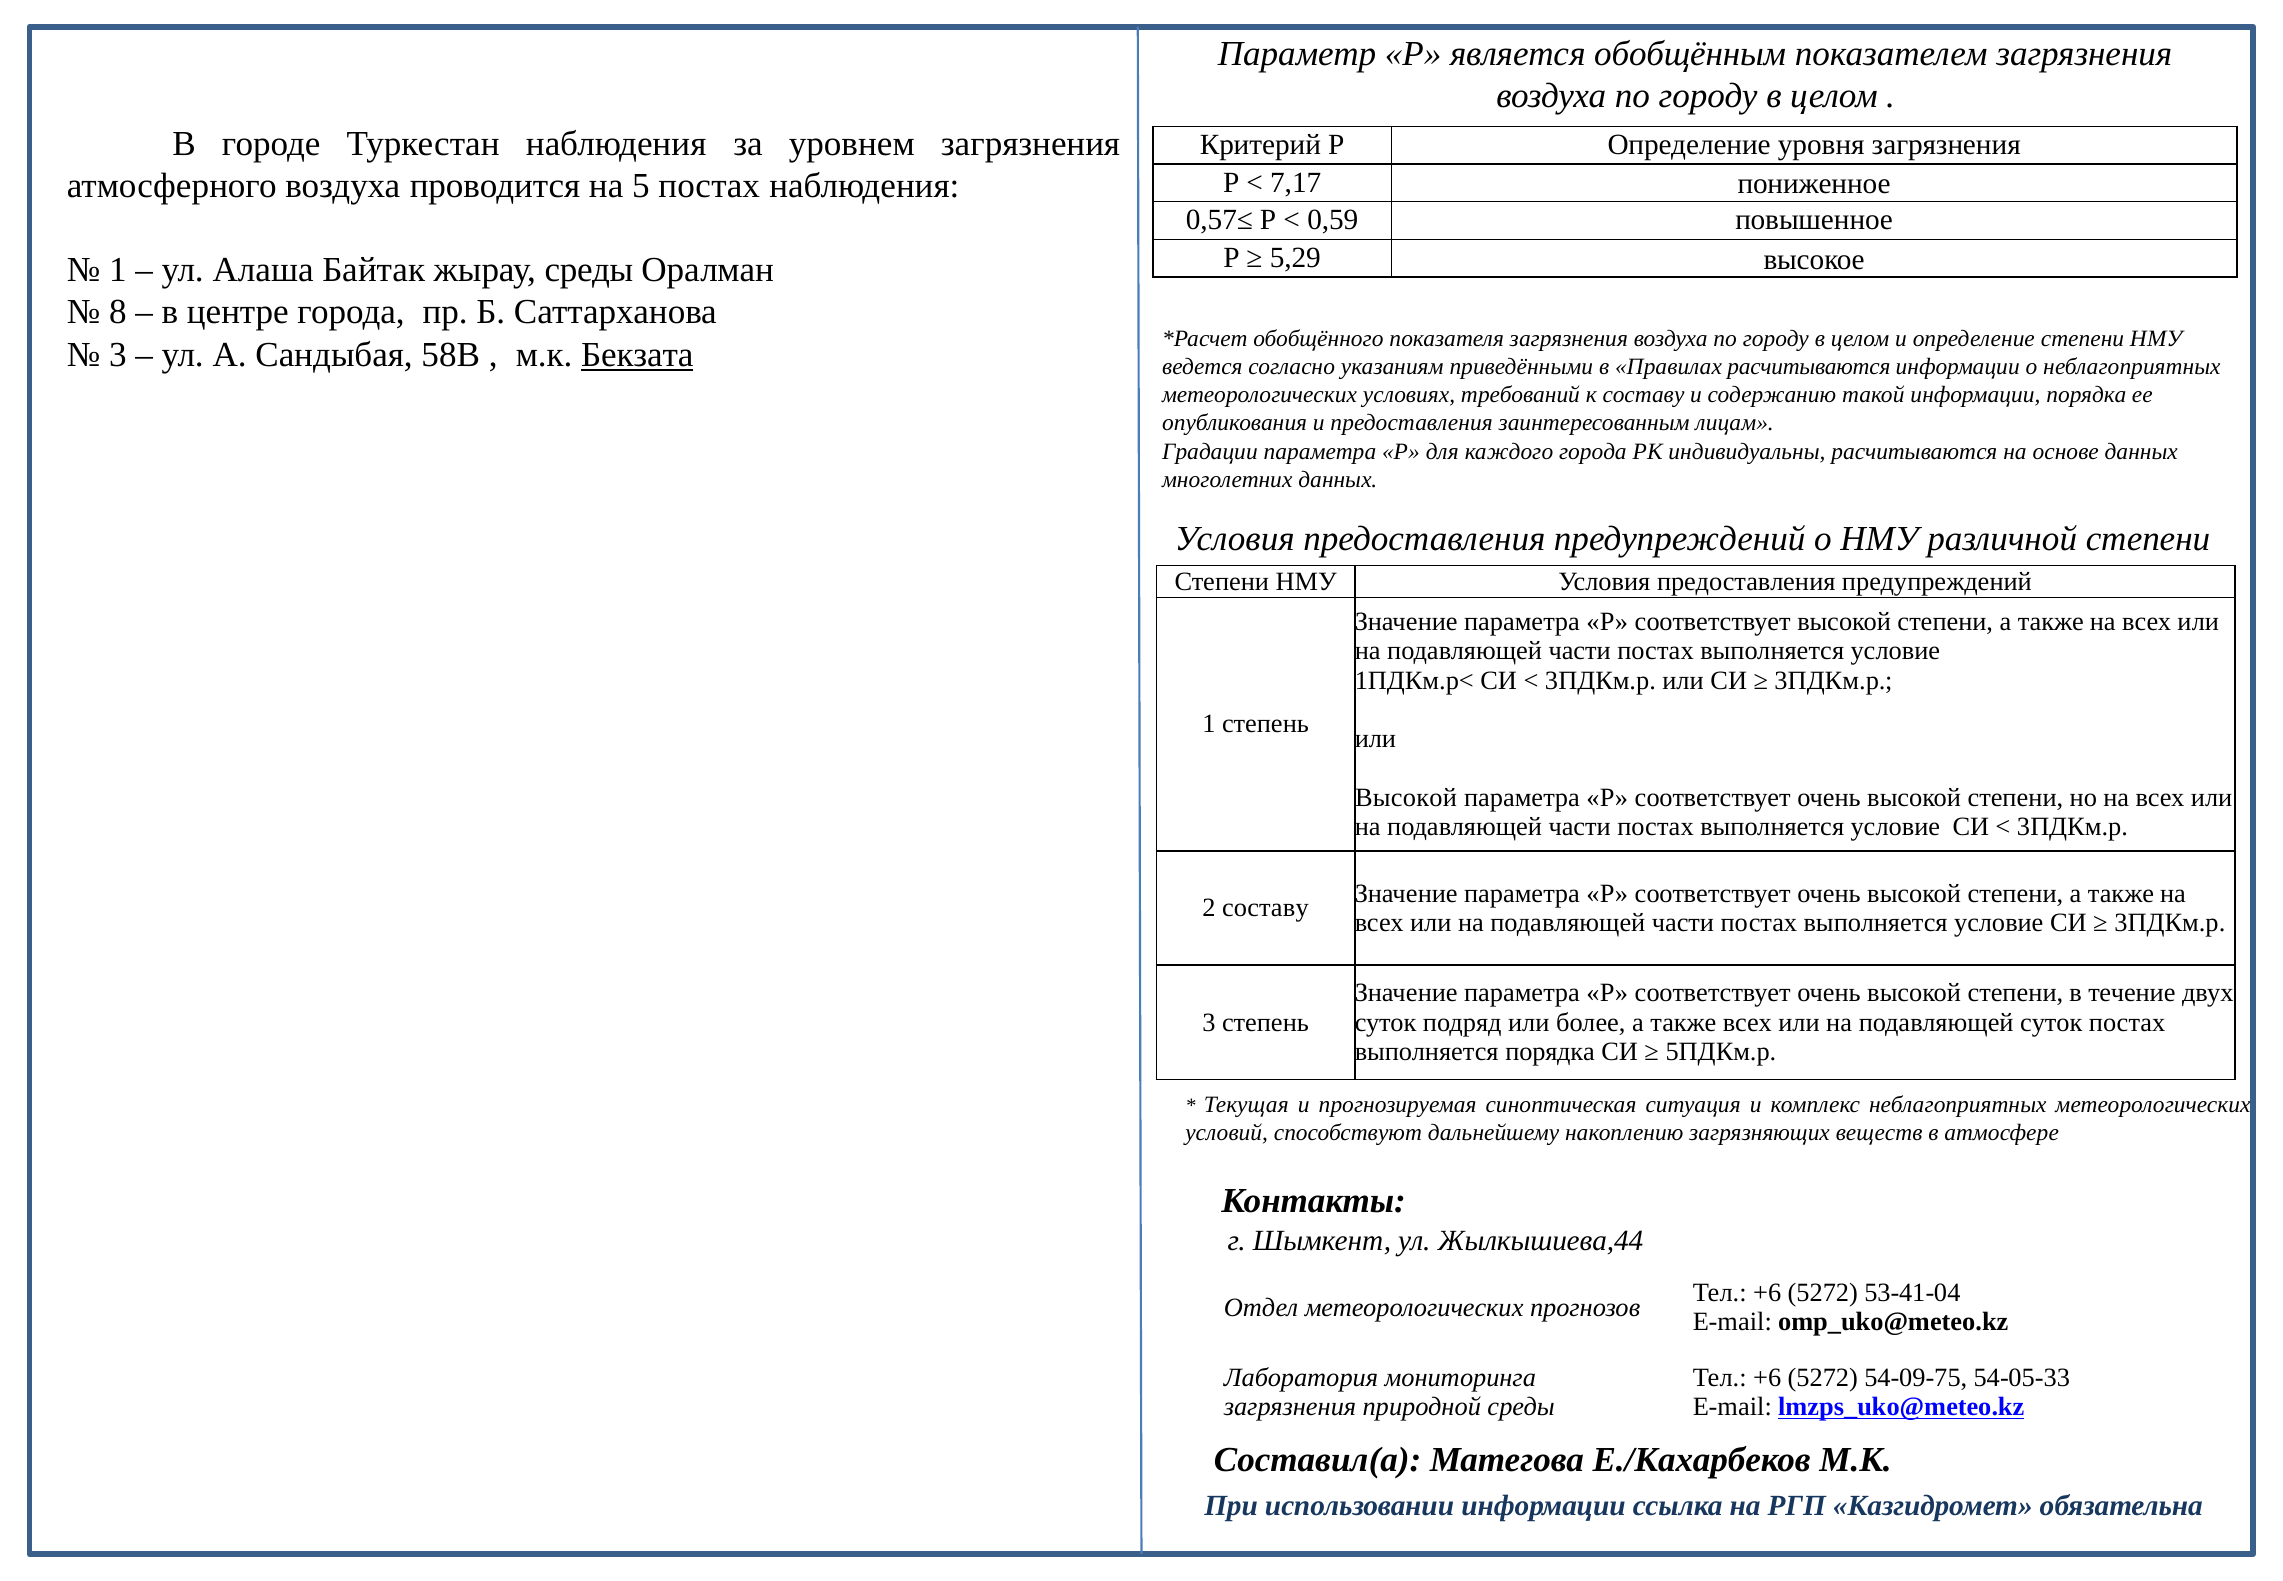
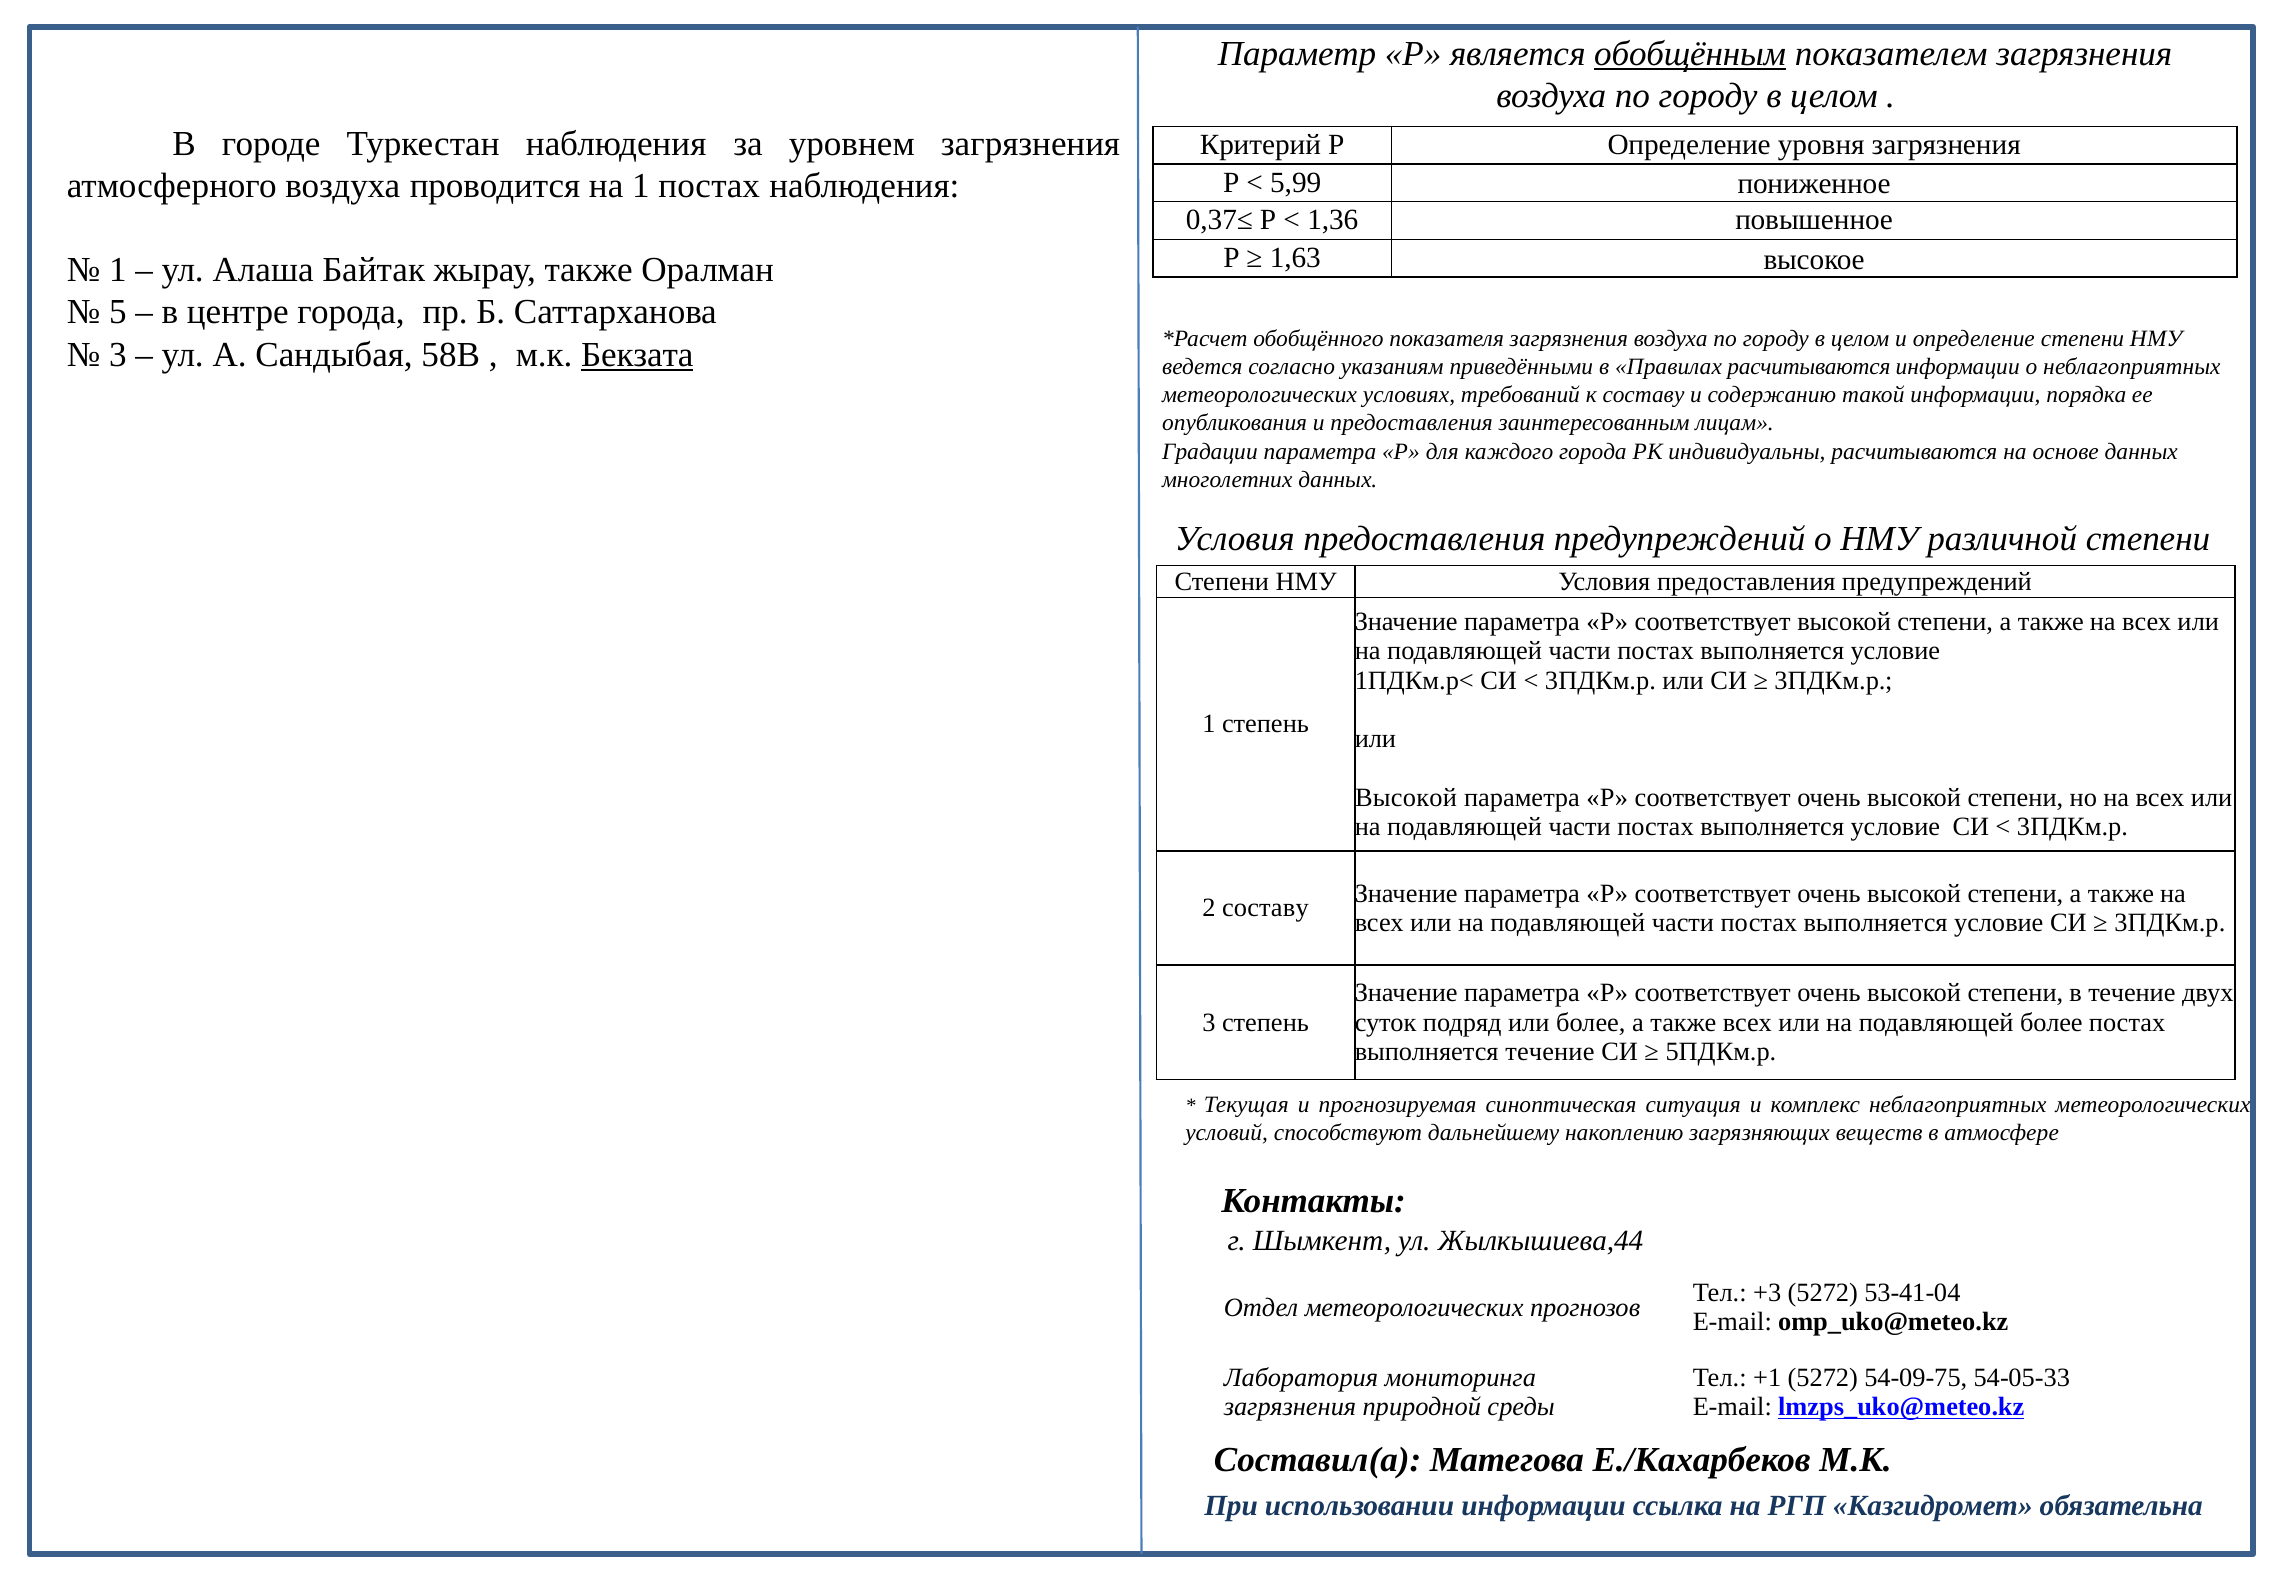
обобщённым underline: none -> present
7,17: 7,17 -> 5,99
на 5: 5 -> 1
0,57≤: 0,57≤ -> 0,37≤
0,59: 0,59 -> 1,36
5,29: 5,29 -> 1,63
жырау среды: среды -> также
8: 8 -> 5
подавляющей суток: суток -> более
выполняется порядка: порядка -> течение
+6 at (1767, 1293): +6 -> +3
+6 at (1767, 1377): +6 -> +1
